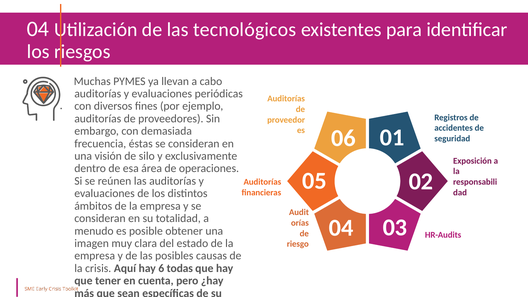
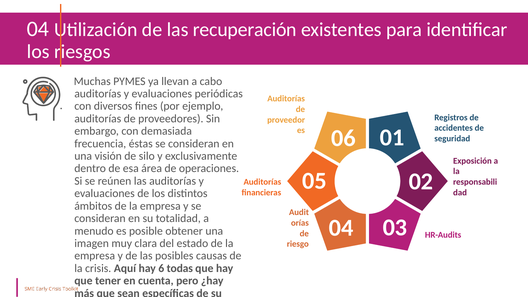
tecnológicos: tecnológicos -> recuperación
